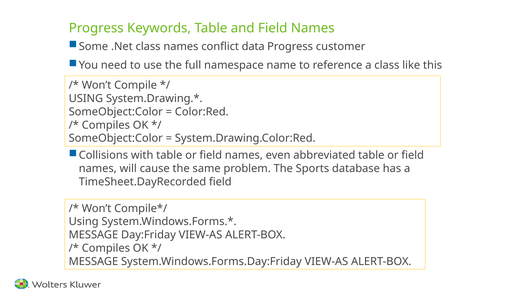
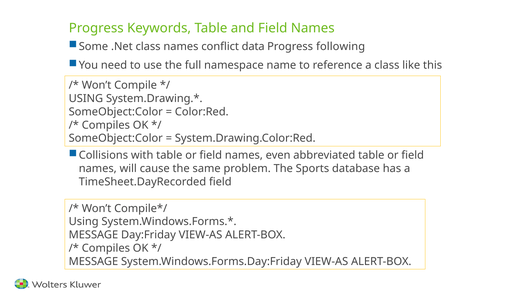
customer: customer -> following
